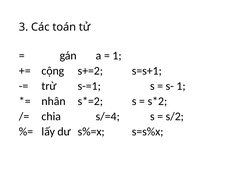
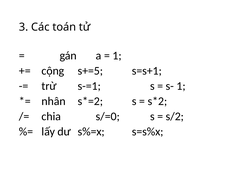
s+=2: s+=2 -> s+=5
s/=4: s/=4 -> s/=0
